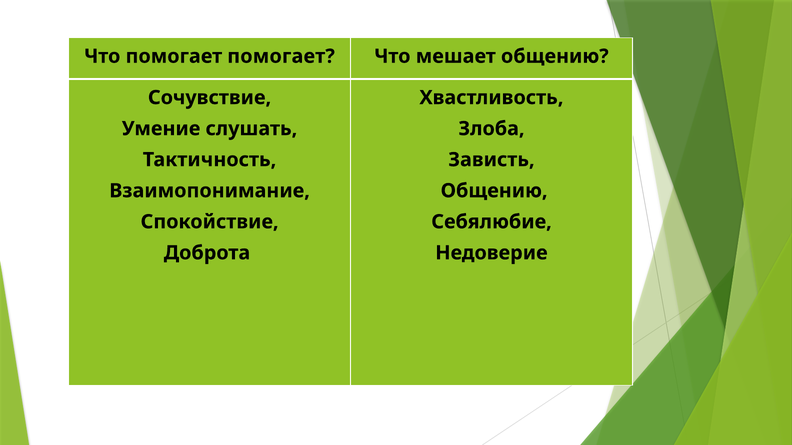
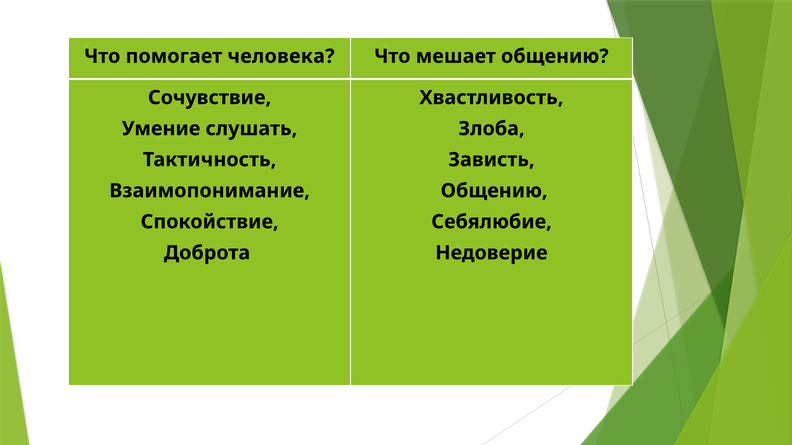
помогает помогает: помогает -> человека
